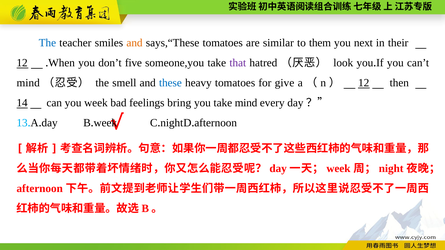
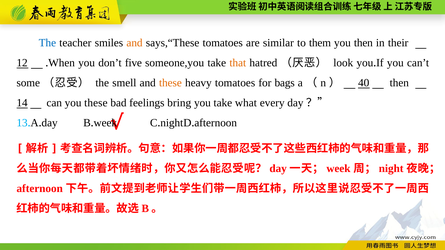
you next: next -> then
that colour: purple -> orange
mind at (28, 83): mind -> some
these at (170, 83) colour: blue -> orange
give: give -> bags
12 at (364, 83): 12 -> 40
you week: week -> these
take mind: mind -> what
